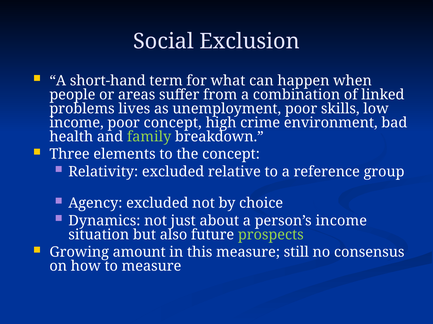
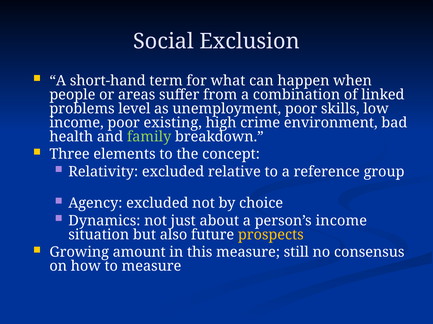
lives: lives -> level
poor concept: concept -> existing
prospects colour: light green -> yellow
